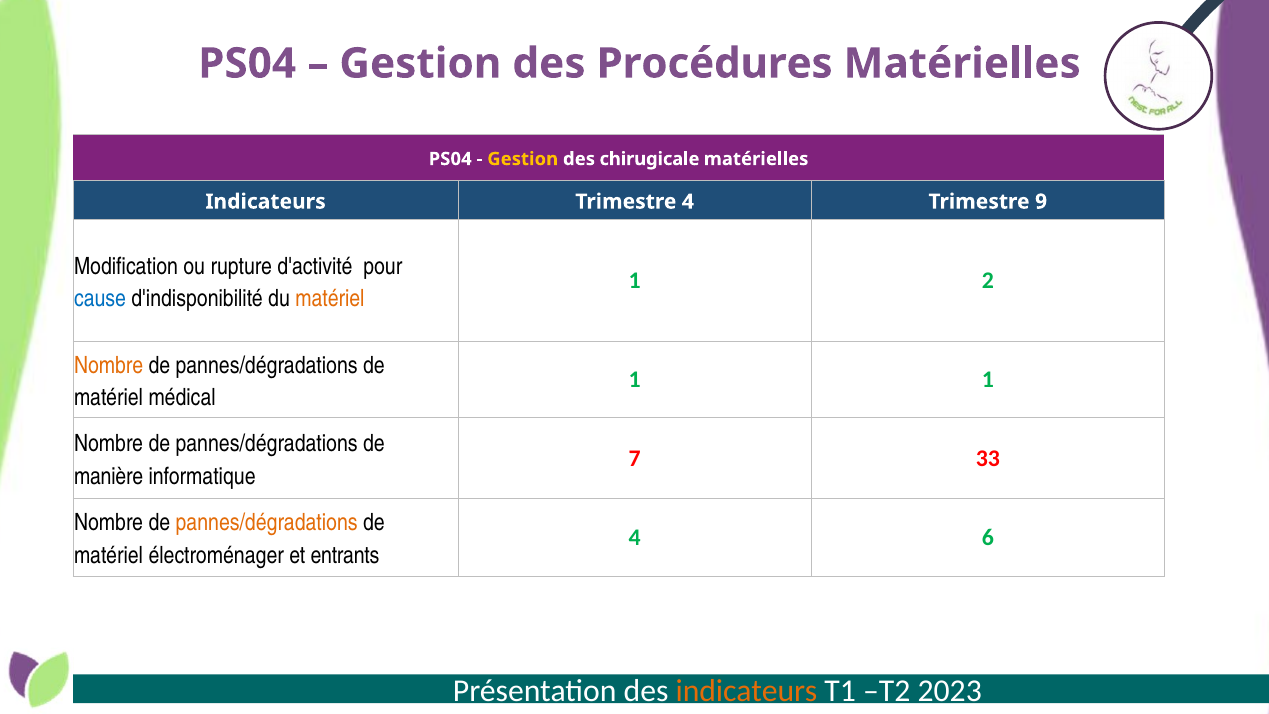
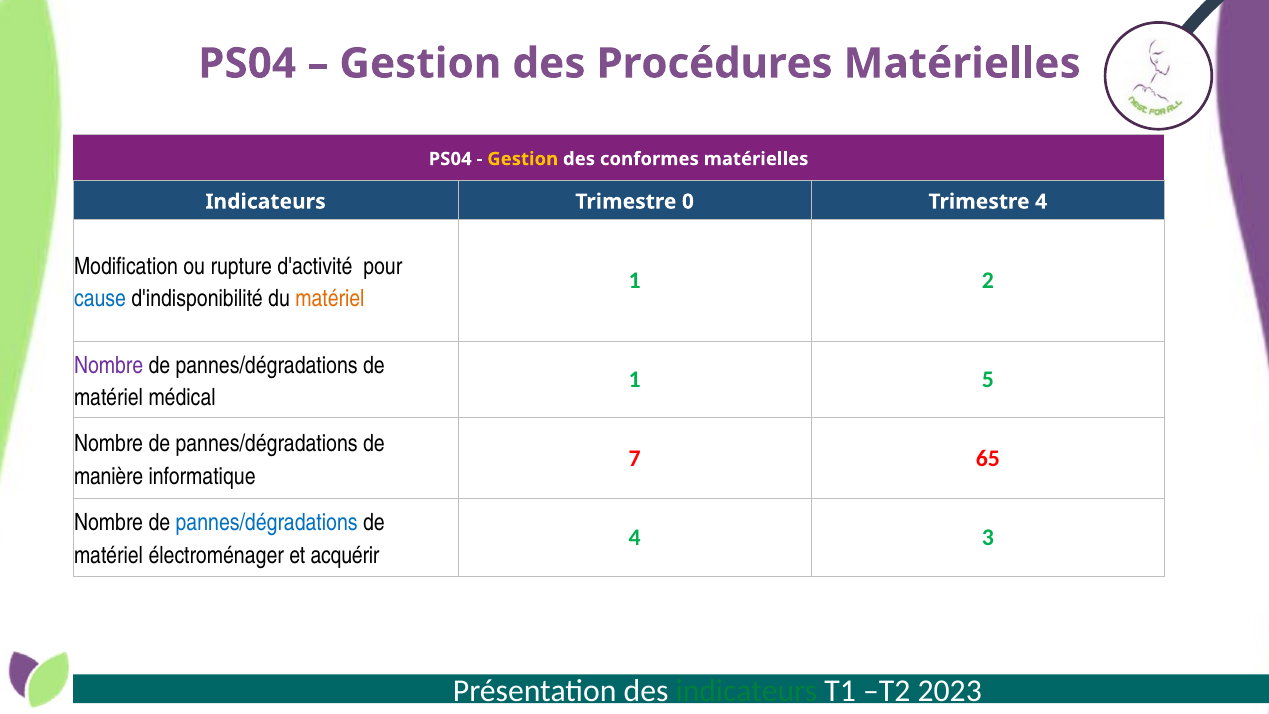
chirugicale: chirugicale -> conformes
Trimestre 4: 4 -> 0
Trimestre 9: 9 -> 4
Nombre at (109, 365) colour: orange -> purple
1 1: 1 -> 5
33: 33 -> 65
pannes/dégradations at (267, 523) colour: orange -> blue
6: 6 -> 3
entrants: entrants -> acquérir
indicateurs at (747, 691) colour: orange -> green
